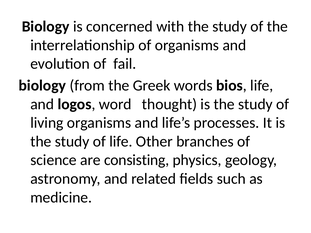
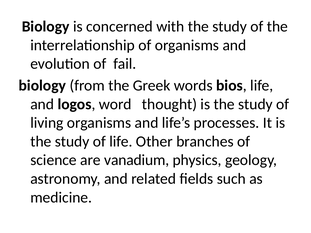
consisting: consisting -> vanadium
